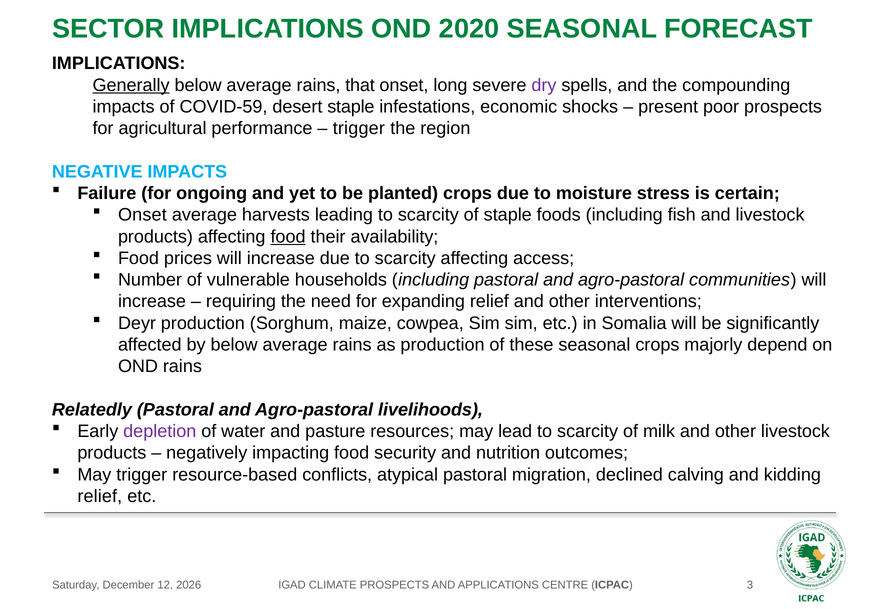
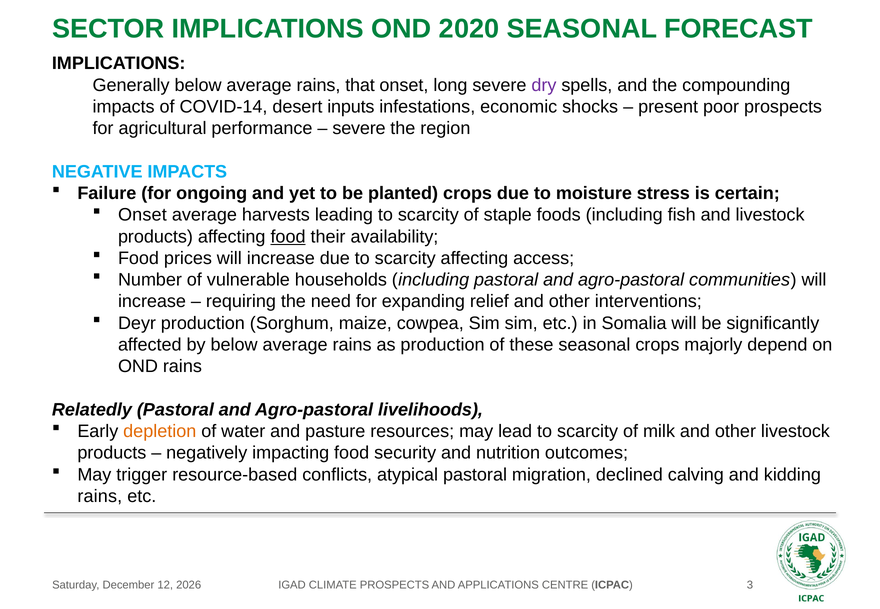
Generally underline: present -> none
COVID-59: COVID-59 -> COVID-14
desert staple: staple -> inputs
trigger at (359, 128): trigger -> severe
depletion colour: purple -> orange
relief at (100, 496): relief -> rains
